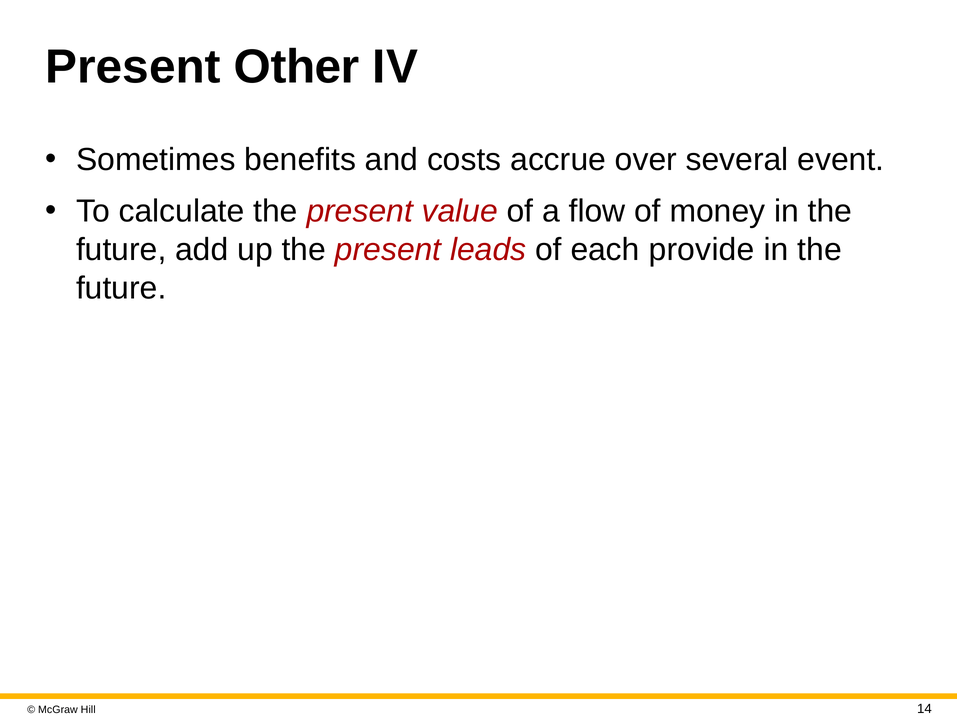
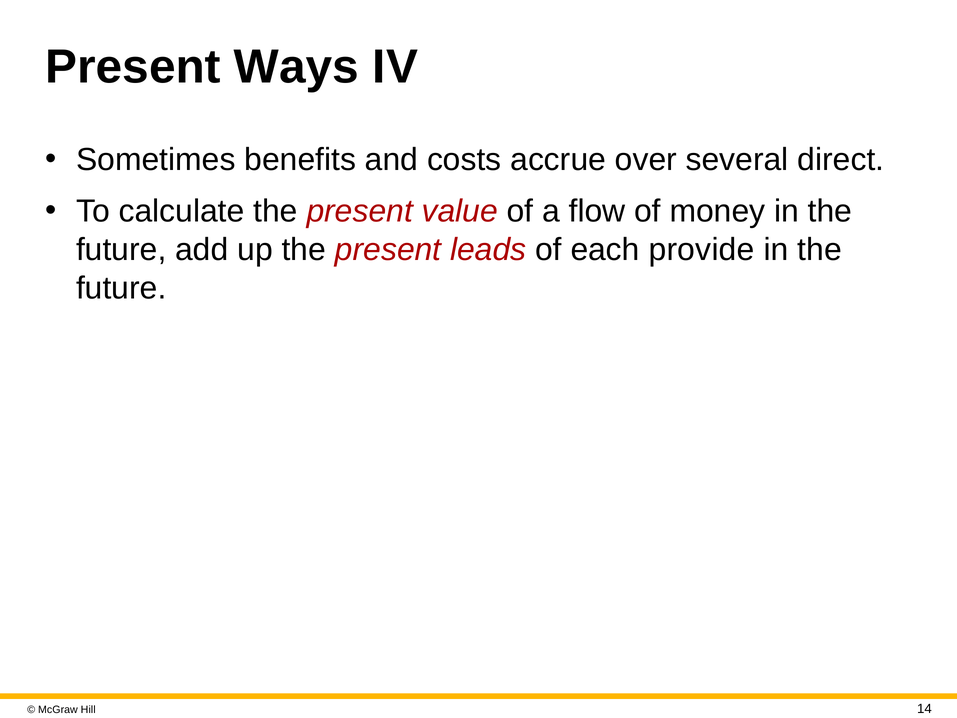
Other: Other -> Ways
event: event -> direct
